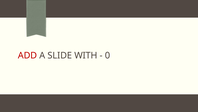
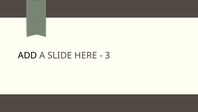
ADD colour: red -> black
WITH: WITH -> HERE
0: 0 -> 3
